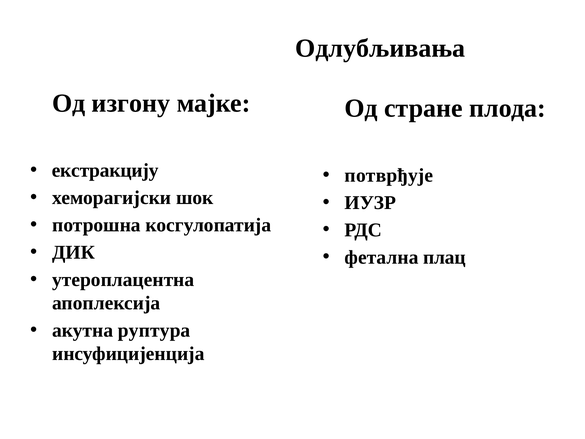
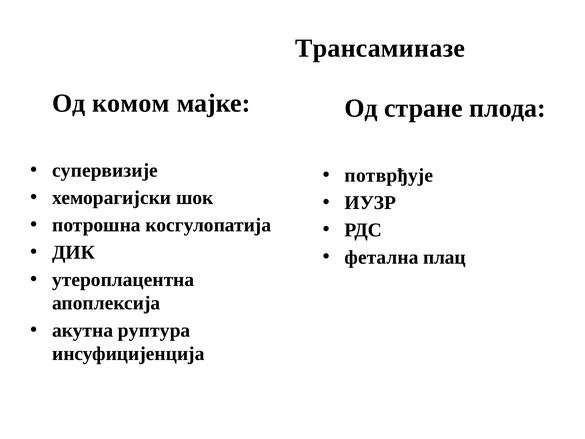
Одлубљивања: Одлубљивања -> Трансаминазе
изгону: изгону -> комом
екстракцију: екстракцију -> супервизије
